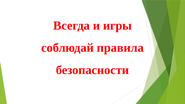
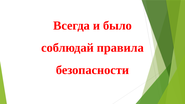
игры: игры -> было
